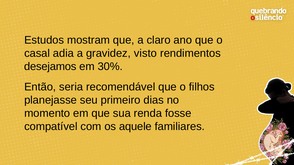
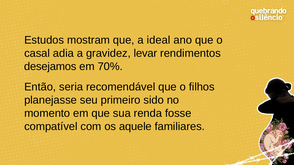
claro: claro -> ideal
visto: visto -> levar
30%: 30% -> 70%
dias: dias -> sido
